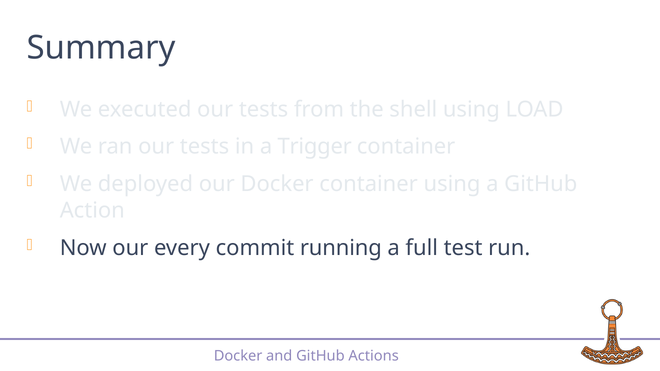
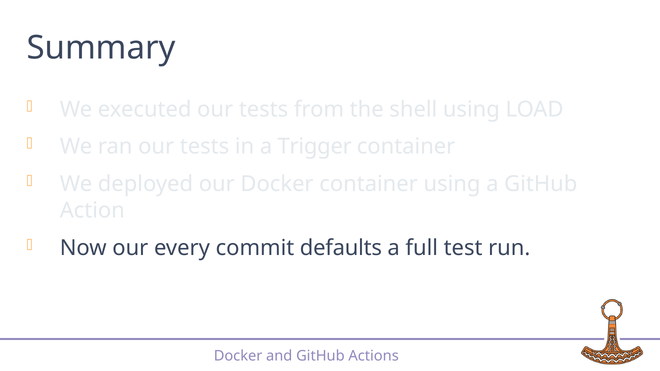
running: running -> defaults
